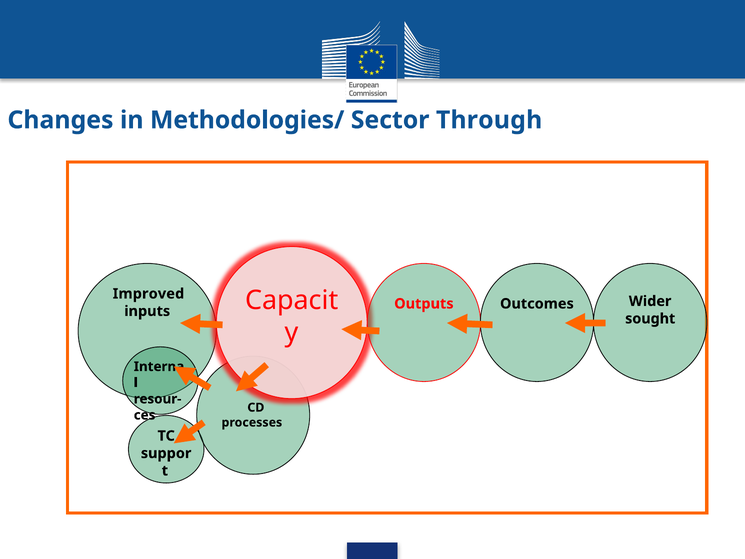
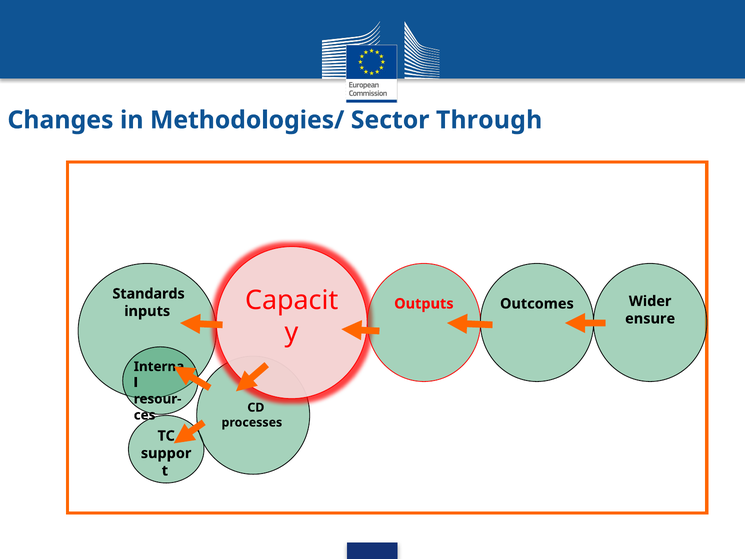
Improved: Improved -> Standards
sought: sought -> ensure
